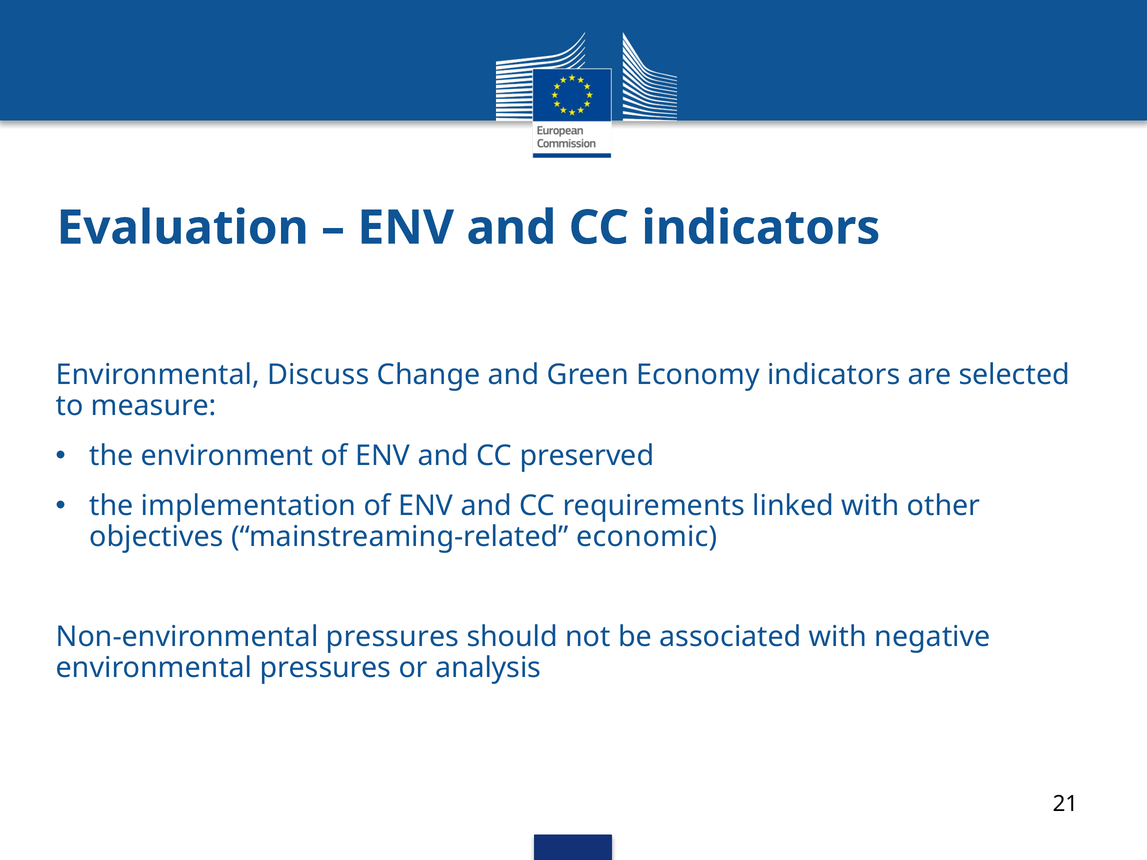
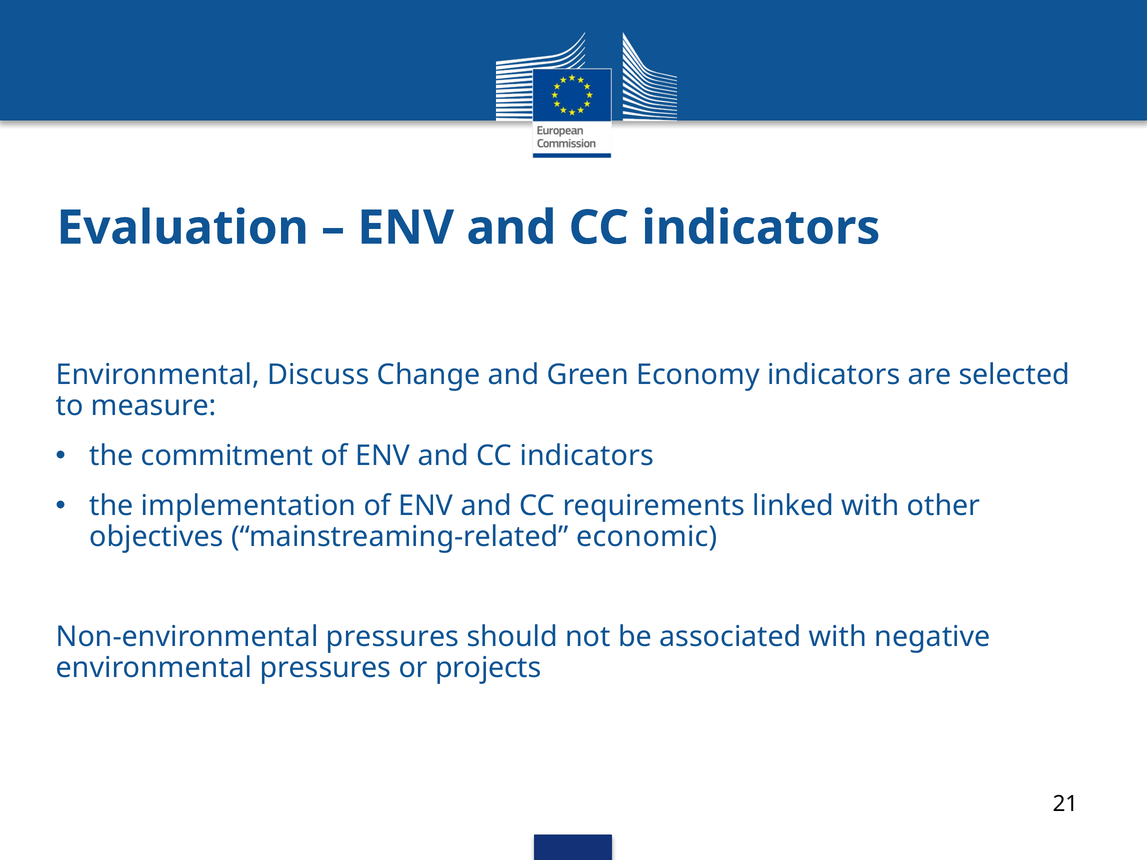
environment: environment -> commitment
preserved at (587, 456): preserved -> indicators
analysis: analysis -> projects
